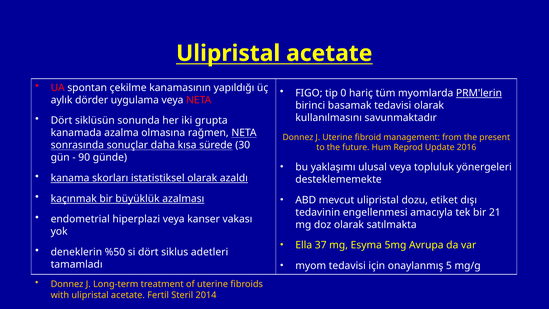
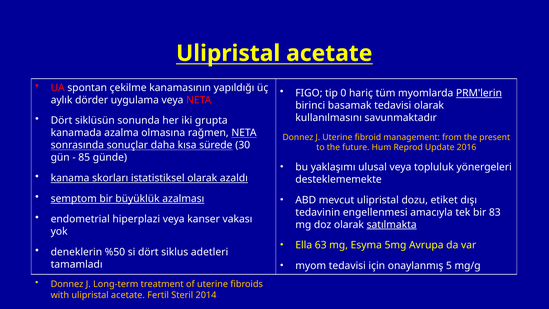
90: 90 -> 85
kaçınmak: kaçınmak -> semptom
21: 21 -> 83
satılmakta underline: none -> present
37: 37 -> 63
